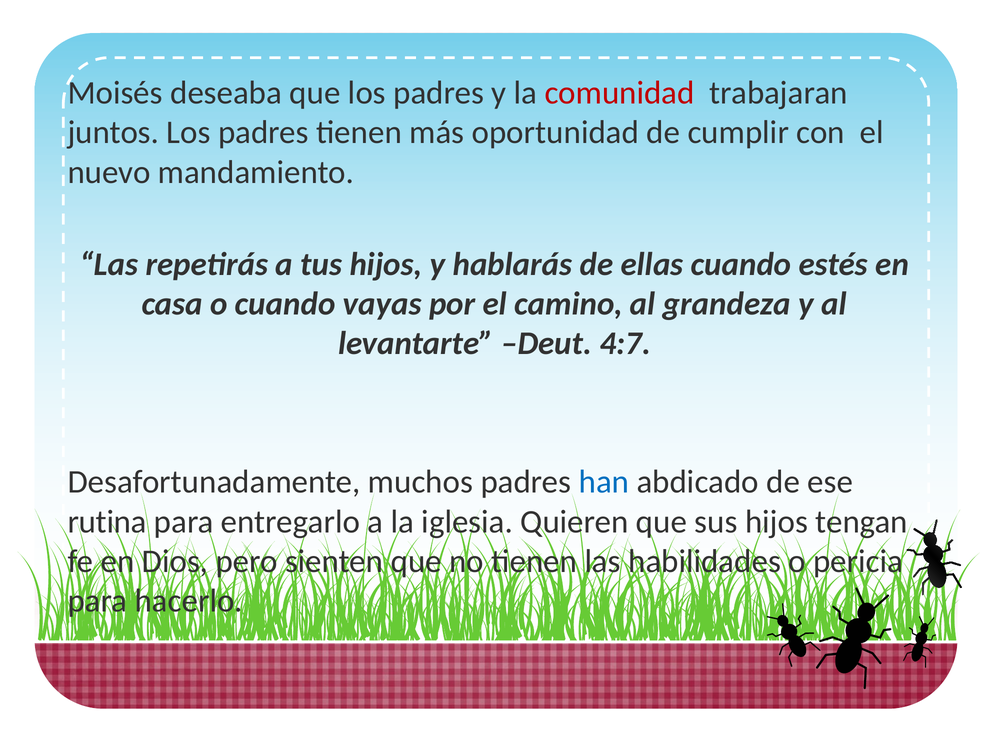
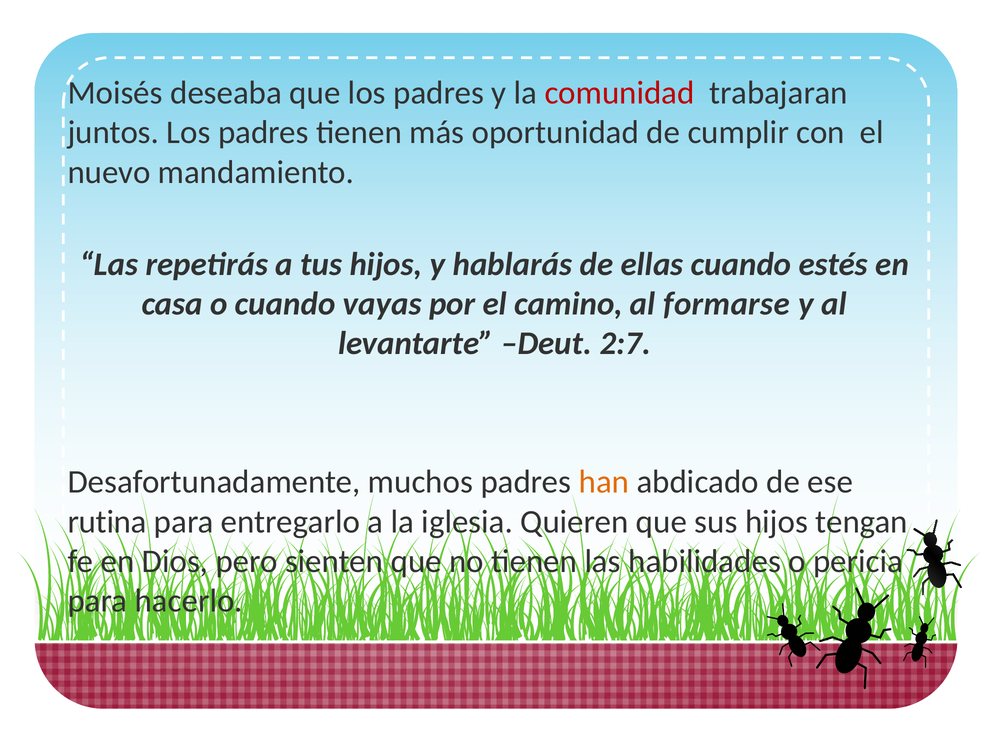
grandeza: grandeza -> formarse
4:7: 4:7 -> 2:7
han colour: blue -> orange
